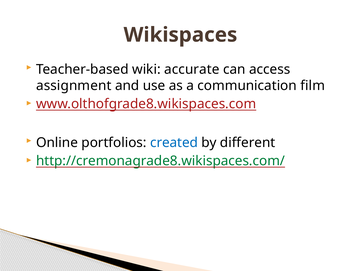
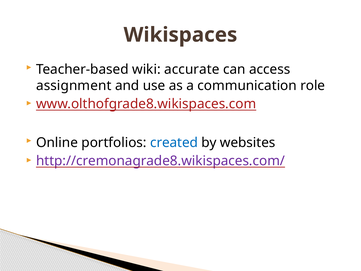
film: film -> role
different: different -> websites
http://cremonagrade8.wikispaces.com/ colour: green -> purple
